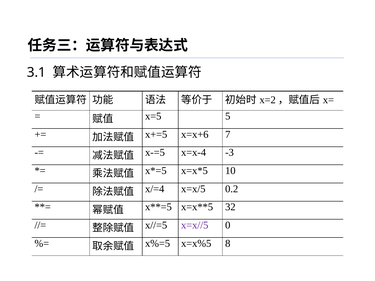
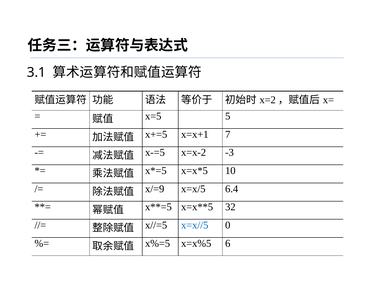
x=x+6: x=x+6 -> x=x+1
x=x-4: x=x-4 -> x=x-2
x/=4: x/=4 -> x/=9
0.2: 0.2 -> 6.4
x=x//5 colour: purple -> blue
8: 8 -> 6
